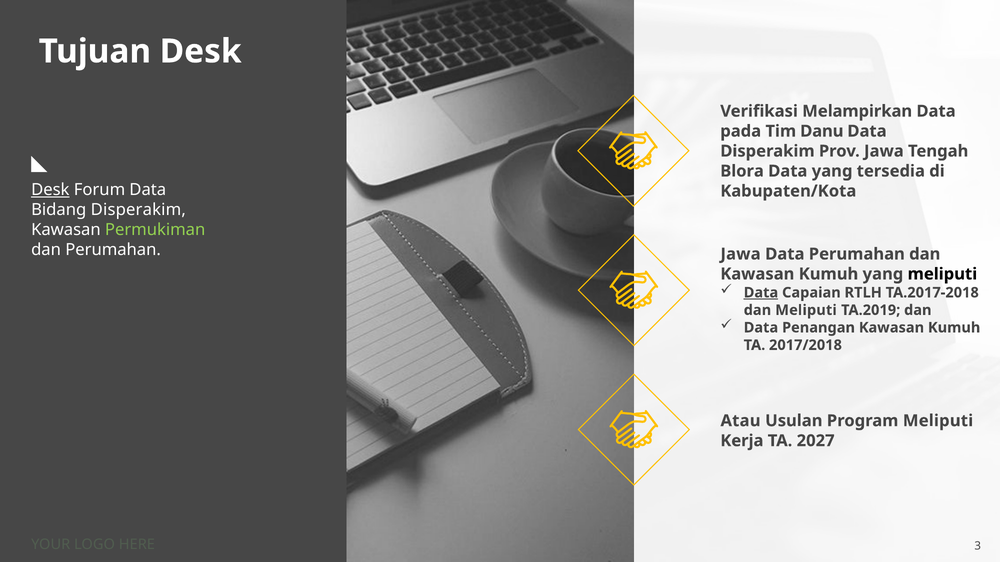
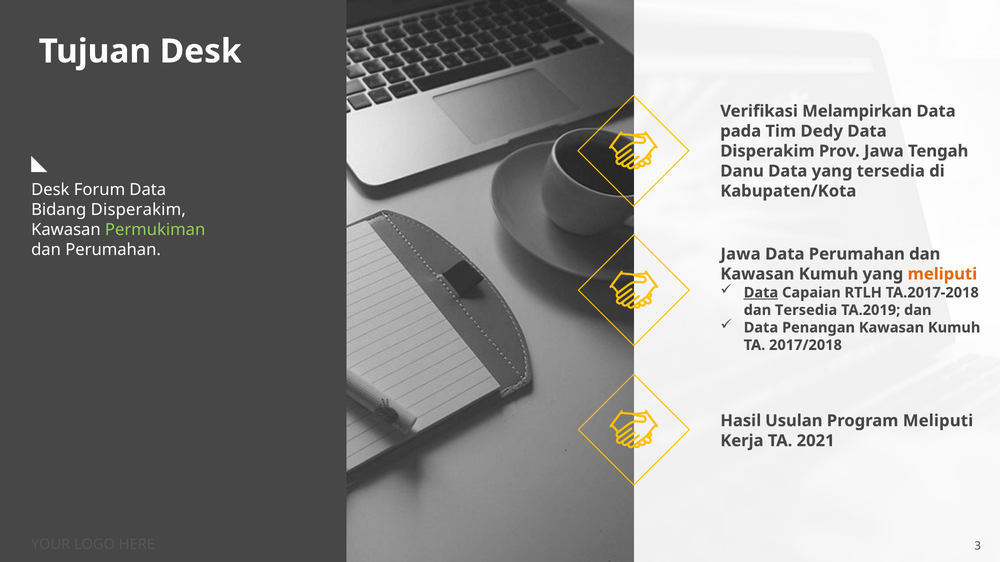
Danu: Danu -> Dedy
Blora: Blora -> Danu
Desk at (50, 190) underline: present -> none
meliputi at (942, 274) colour: black -> orange
dan Meliputi: Meliputi -> Tersedia
Atau: Atau -> Hasil
2027: 2027 -> 2021
